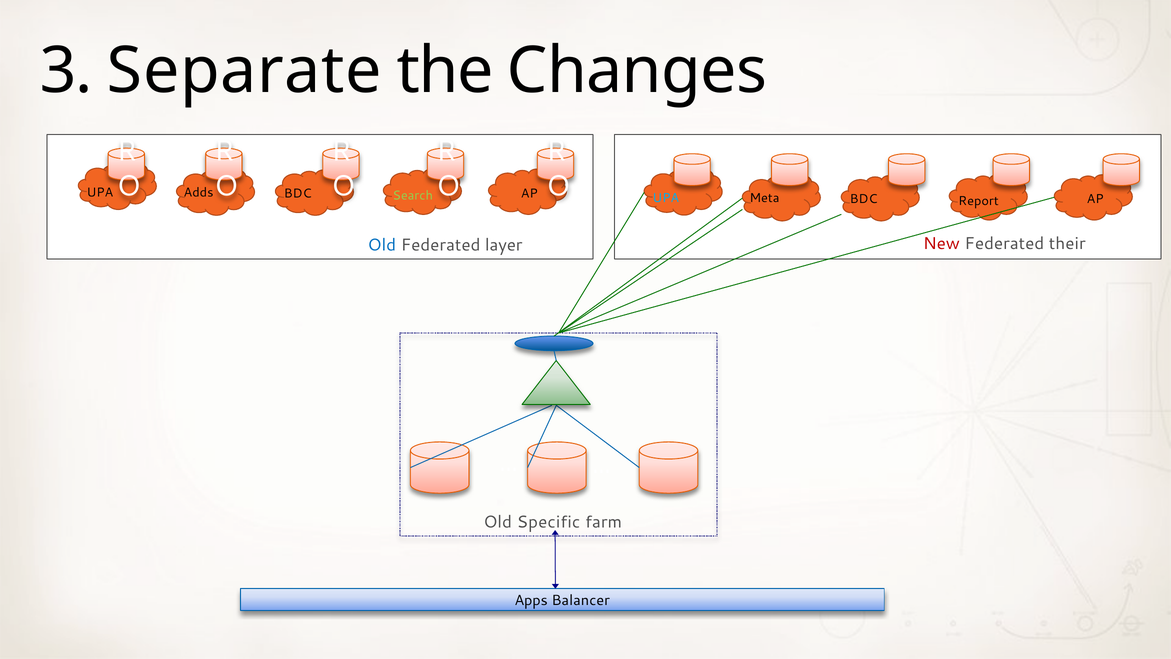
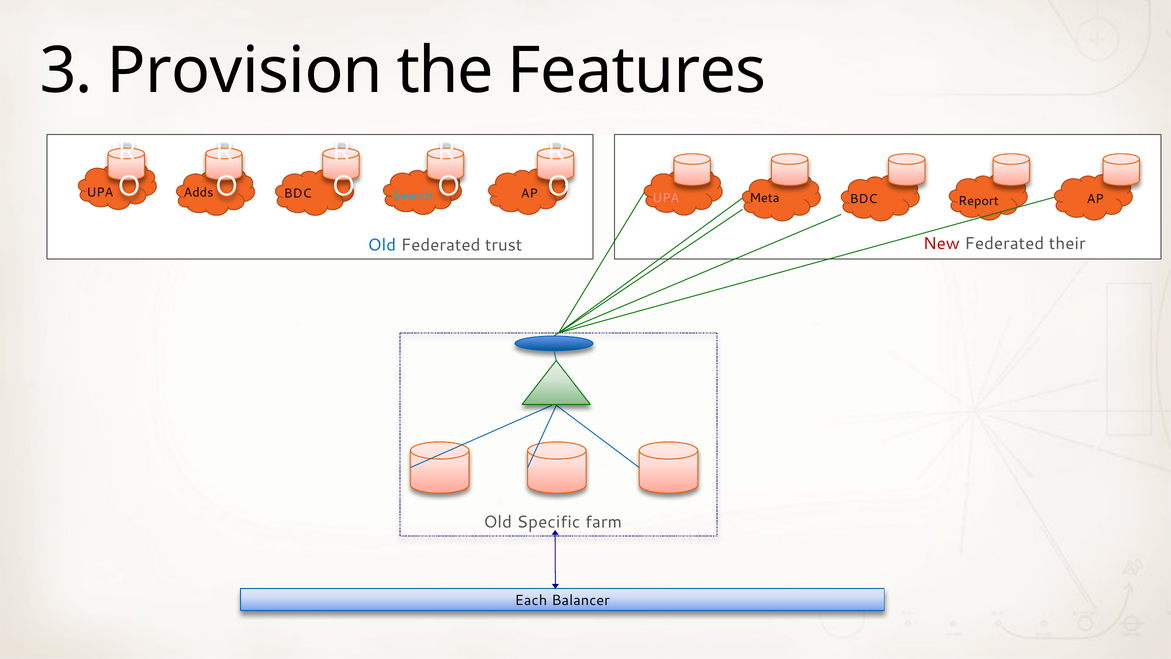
Separate: Separate -> Provision
Changes: Changes -> Features
Search colour: light green -> light blue
UPA at (666, 198) colour: light blue -> pink
layer: layer -> trust
Apps: Apps -> Each
